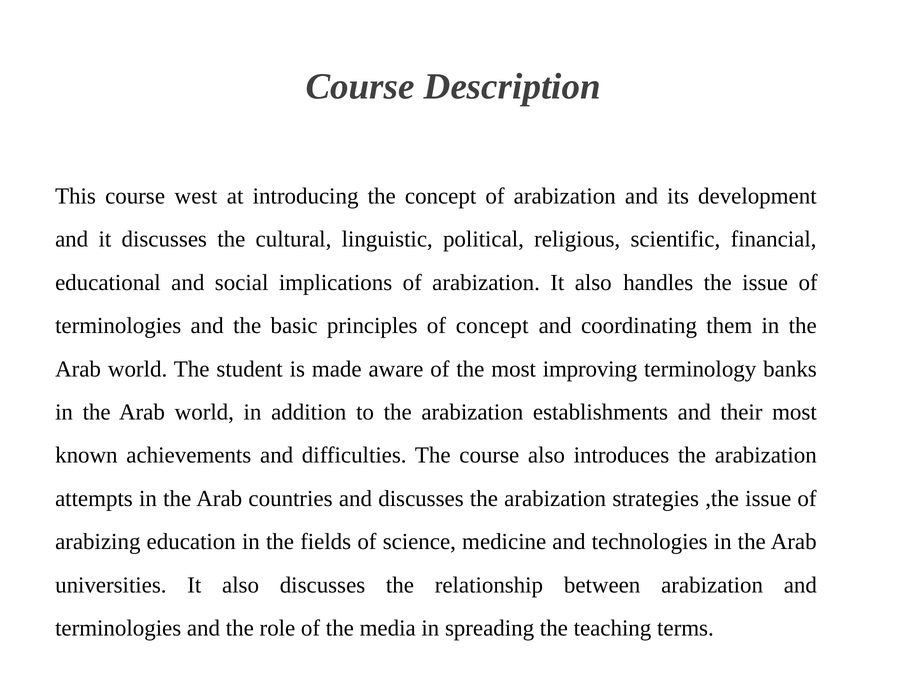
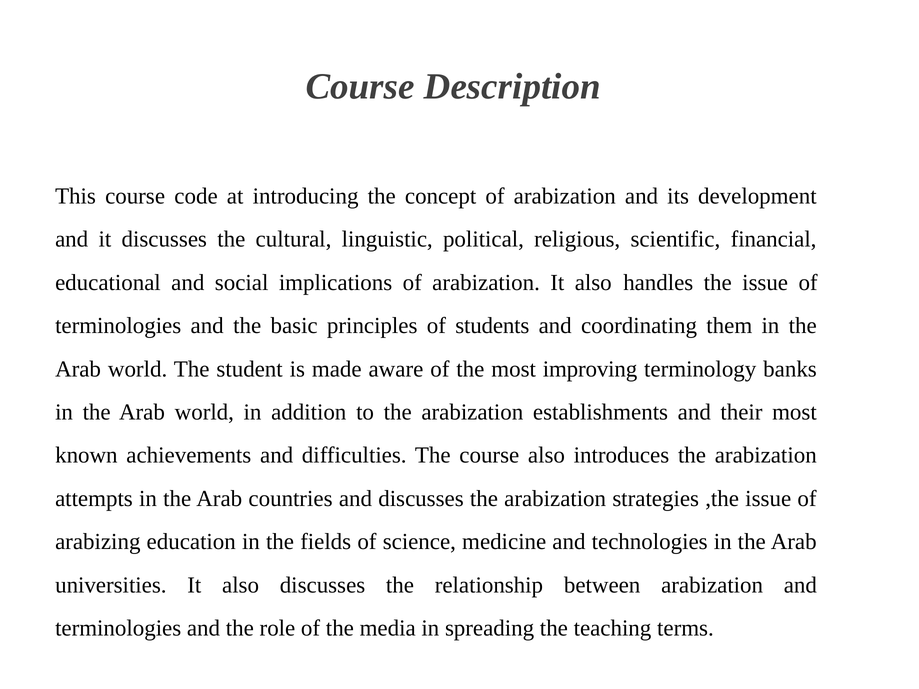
west: west -> code
of concept: concept -> students
